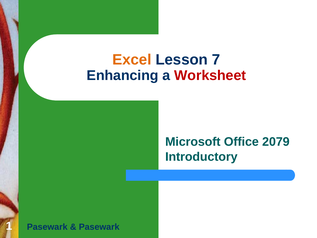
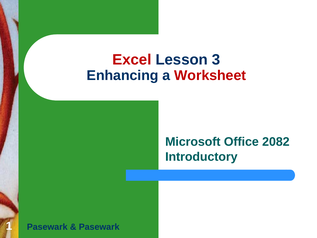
Excel colour: orange -> red
7: 7 -> 3
2079: 2079 -> 2082
